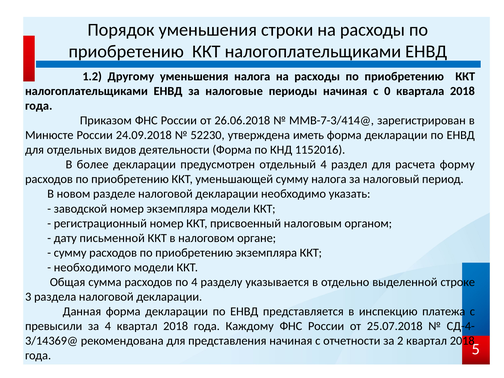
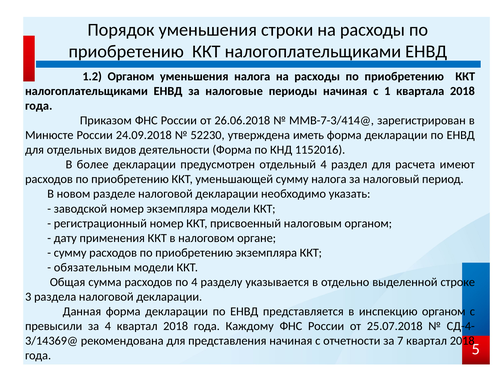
1.2 Другому: Другому -> Органом
0: 0 -> 1
форму: форму -> имеют
письменной: письменной -> применения
необходимого: необходимого -> обязательным
инспекцию платежа: платежа -> органом
2: 2 -> 7
